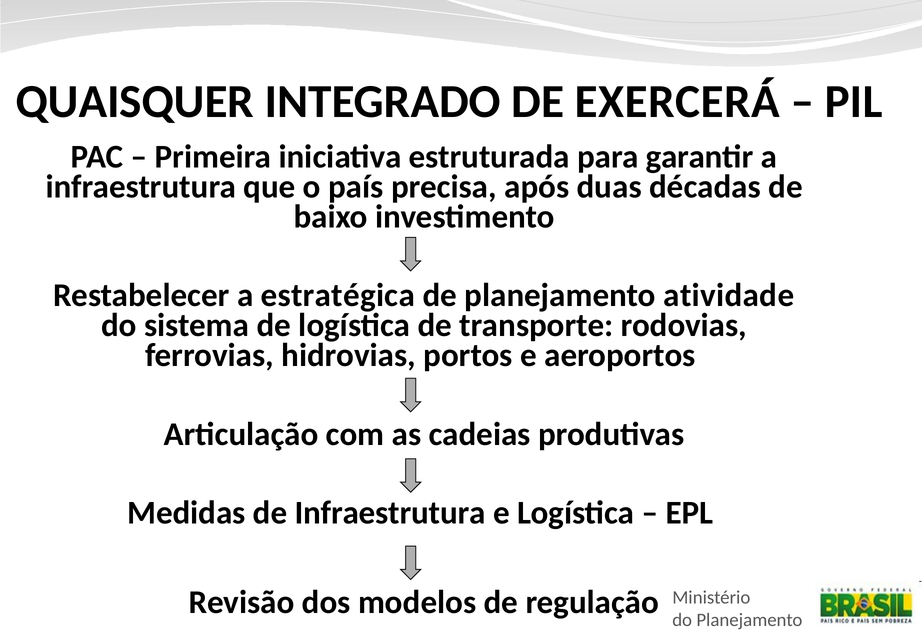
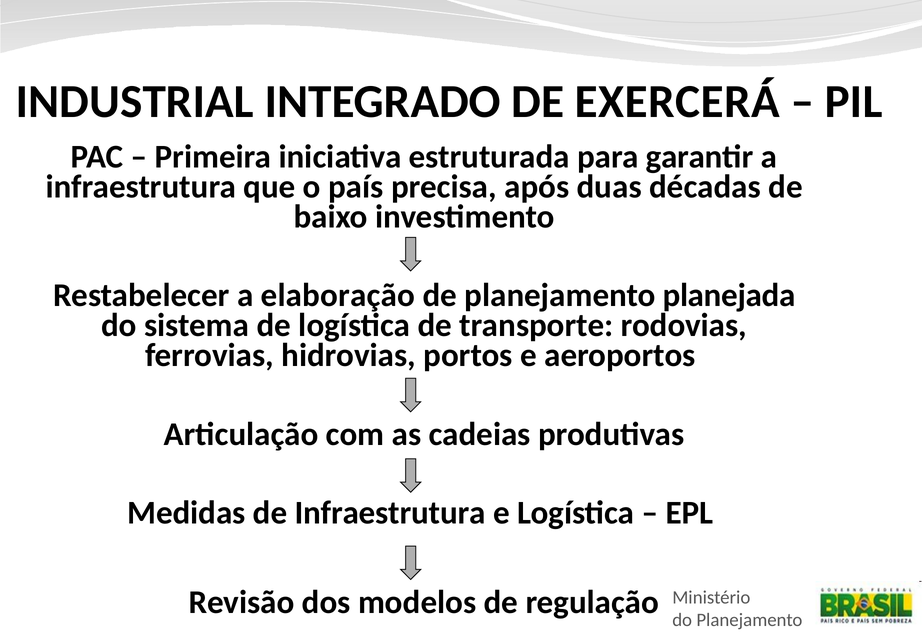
QUAISQUER: QUAISQUER -> INDUSTRIAL
estratégica: estratégica -> elaboração
atividade: atividade -> planejada
